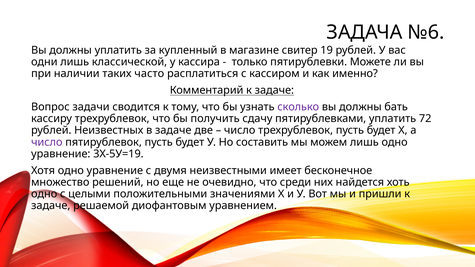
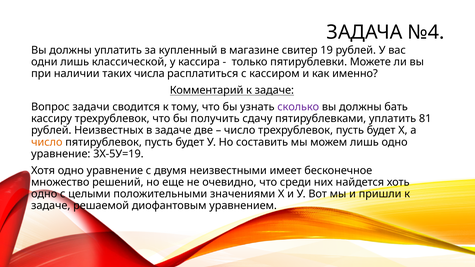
№6: №6 -> №4
часто: часто -> числа
72: 72 -> 81
число at (47, 142) colour: purple -> orange
